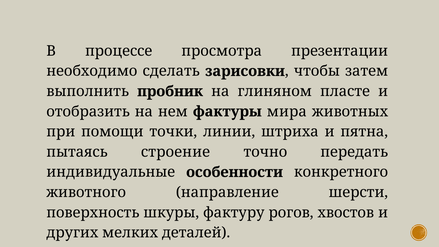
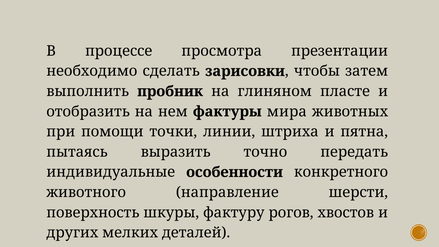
строение: строение -> выразить
